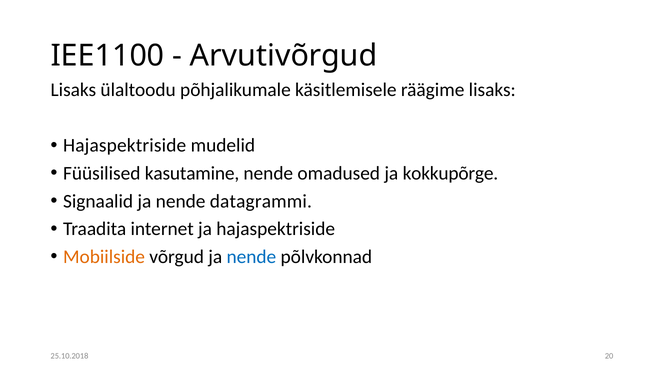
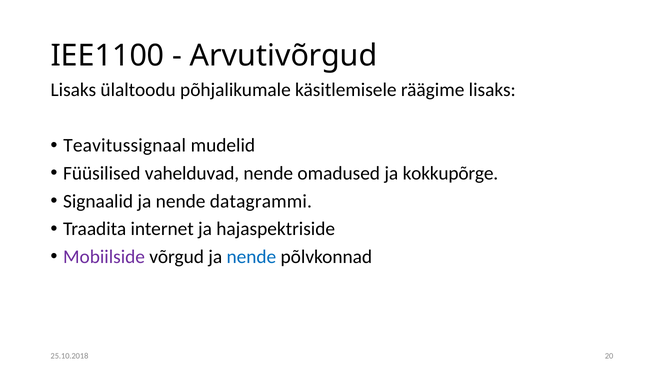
Hajaspektriside at (125, 146): Hajaspektriside -> Teavitussignaal
kasutamine: kasutamine -> vahelduvad
Mobiilside colour: orange -> purple
